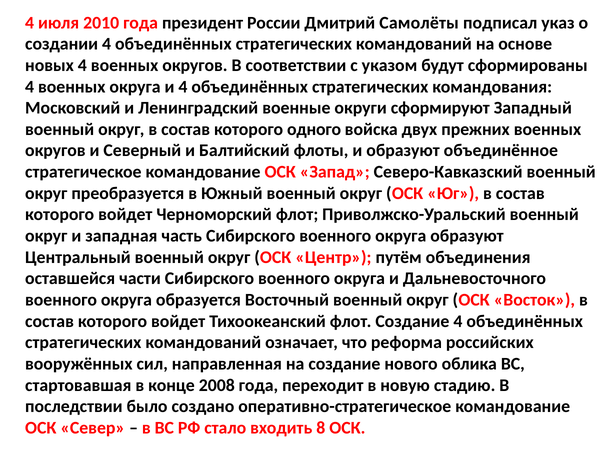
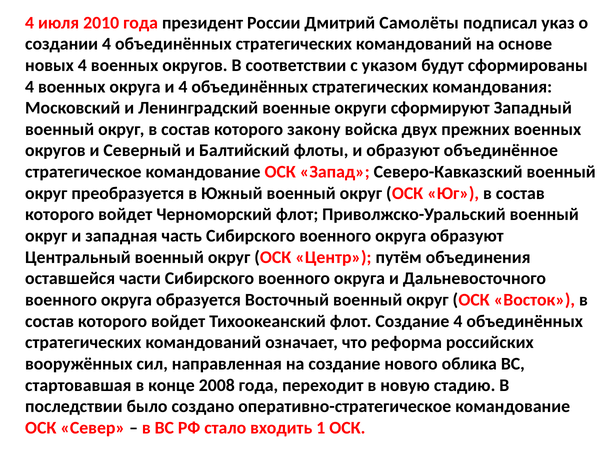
одного: одного -> закону
8: 8 -> 1
